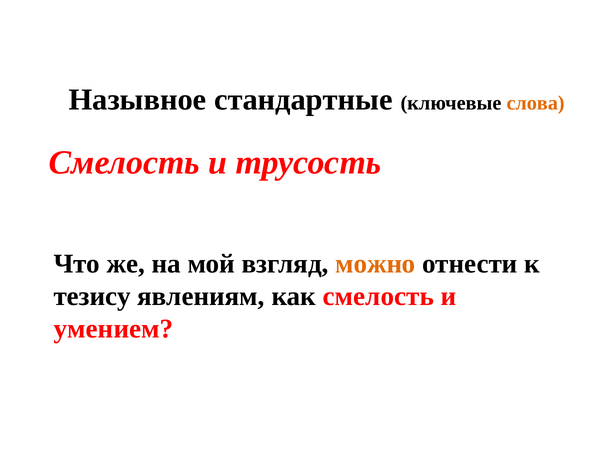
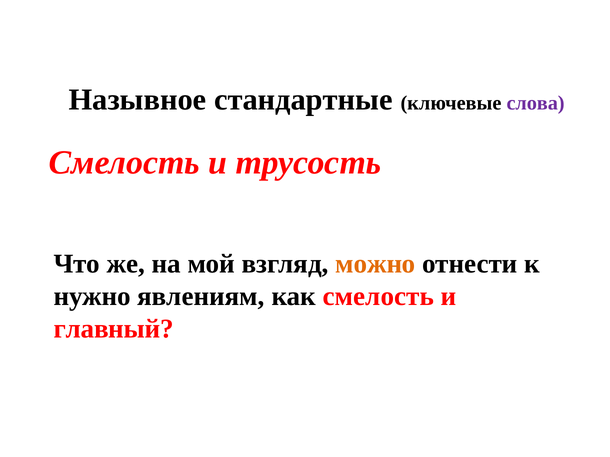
слова colour: orange -> purple
тезису: тезису -> нужно
умением: умением -> главный
